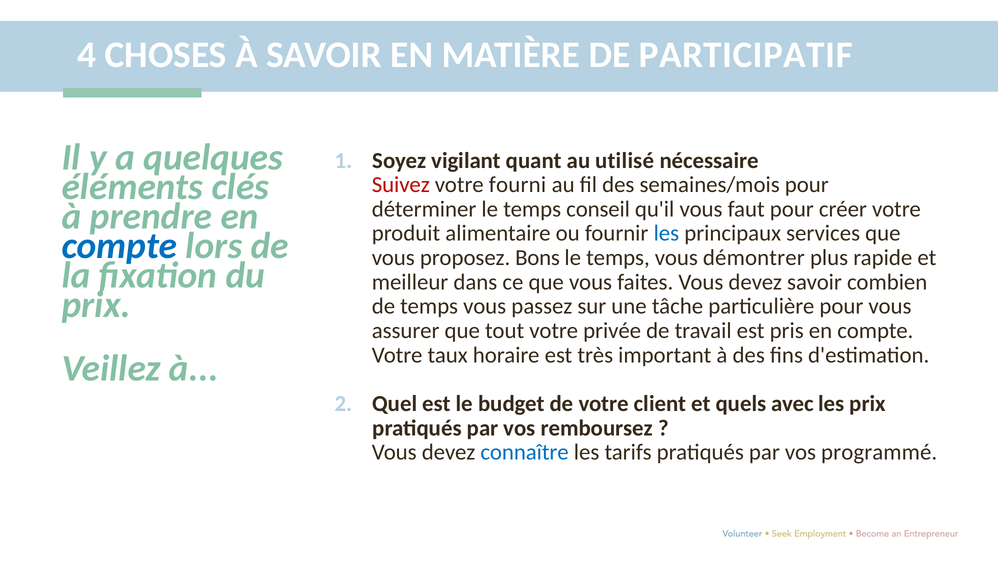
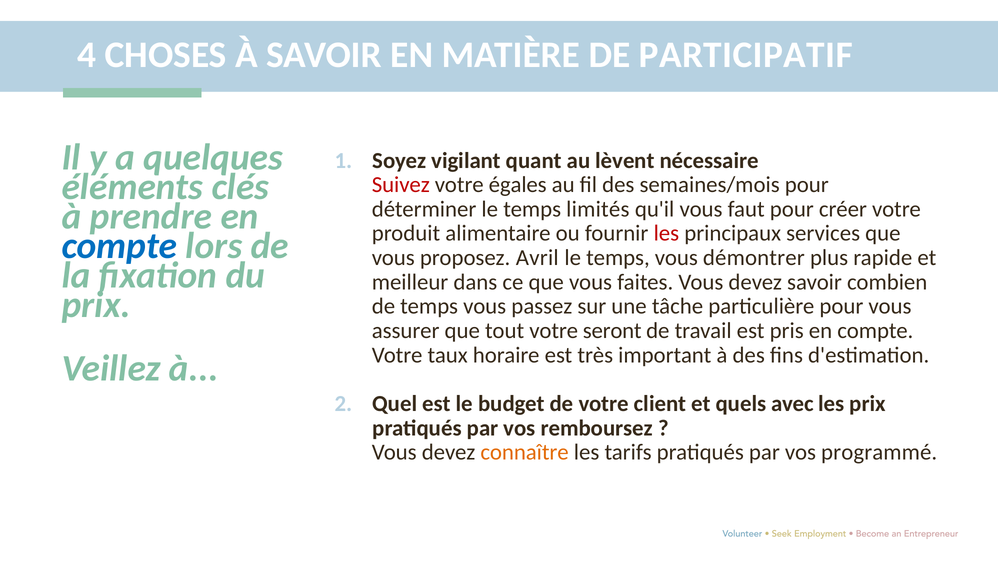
utilisé: utilisé -> lèvent
fourni: fourni -> égales
conseil: conseil -> limités
les at (666, 234) colour: blue -> red
Bons: Bons -> Avril
privée: privée -> seront
connaître colour: blue -> orange
